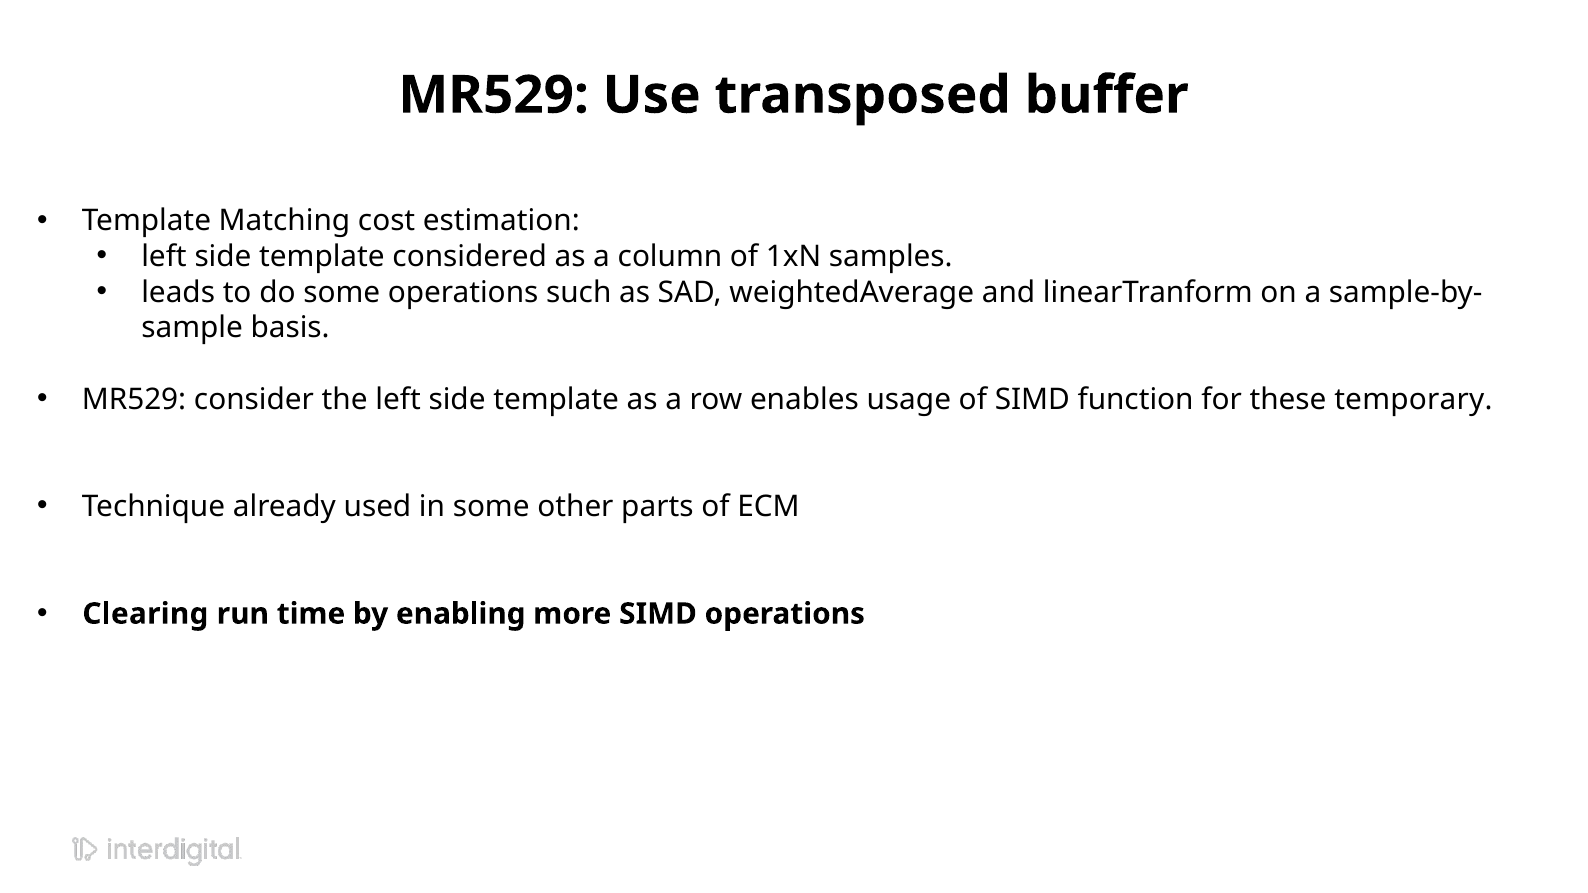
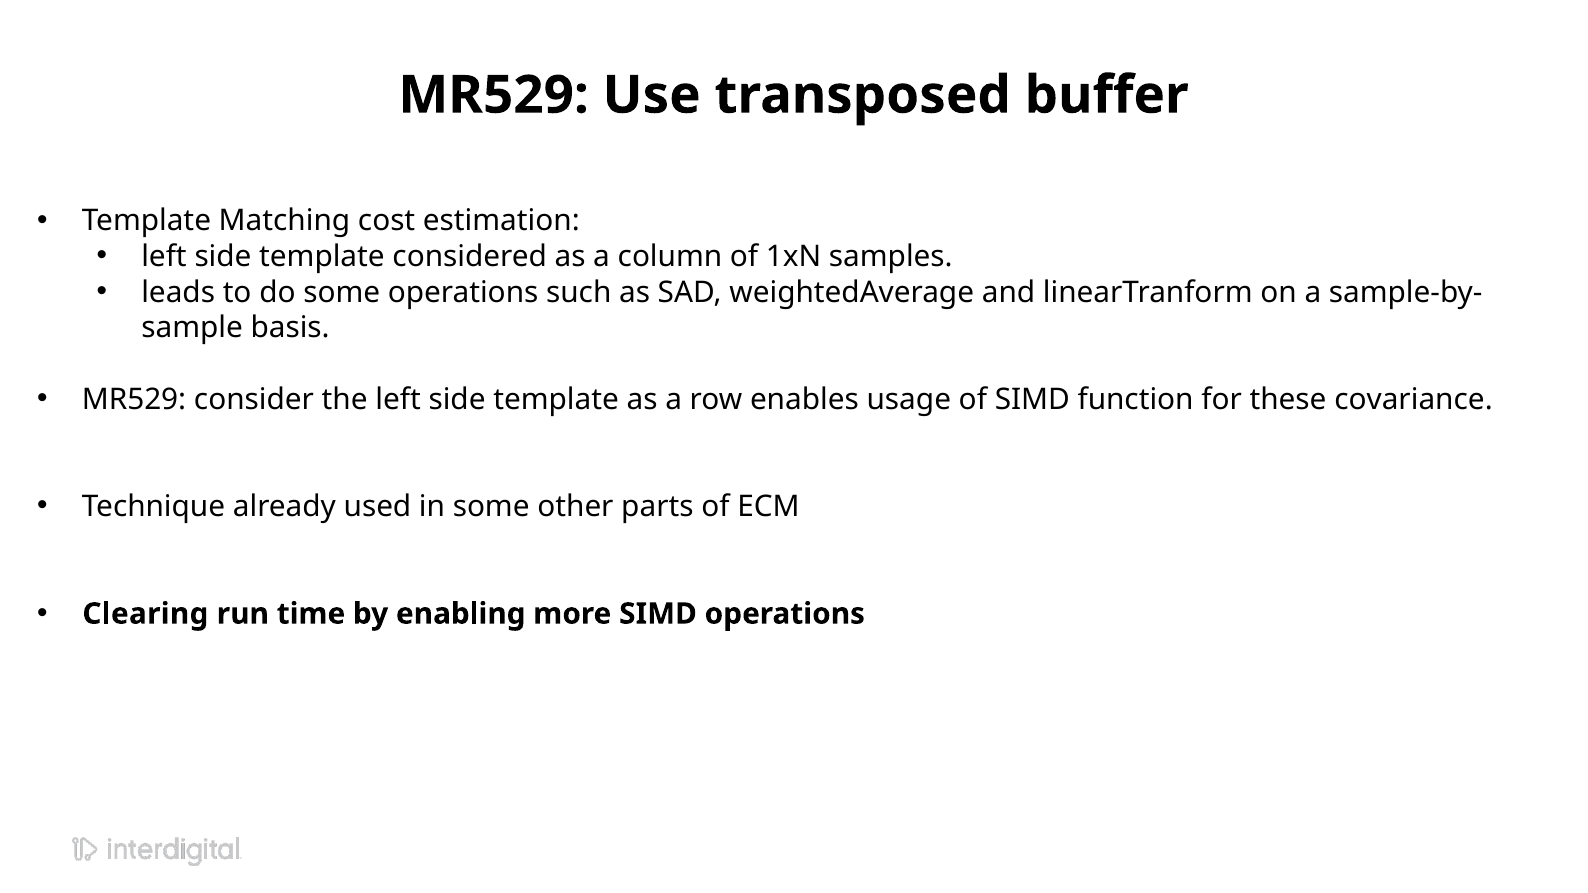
temporary: temporary -> covariance
